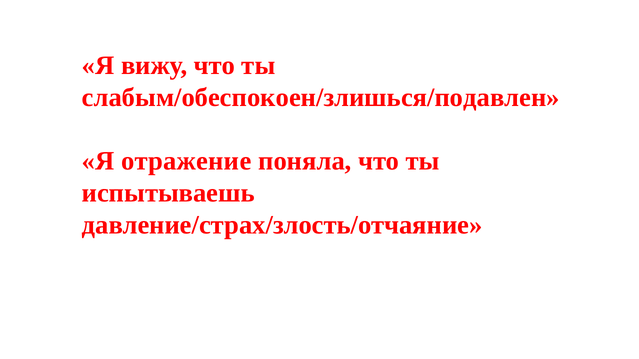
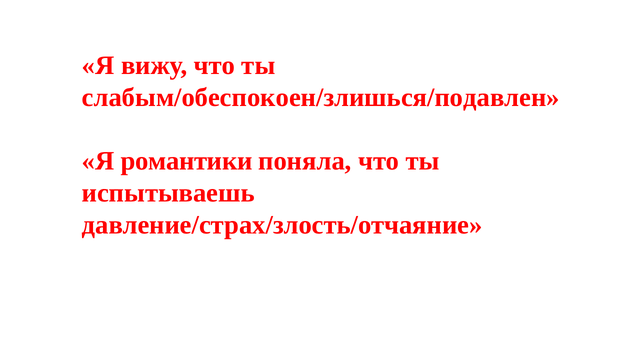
отражение: отражение -> романтики
